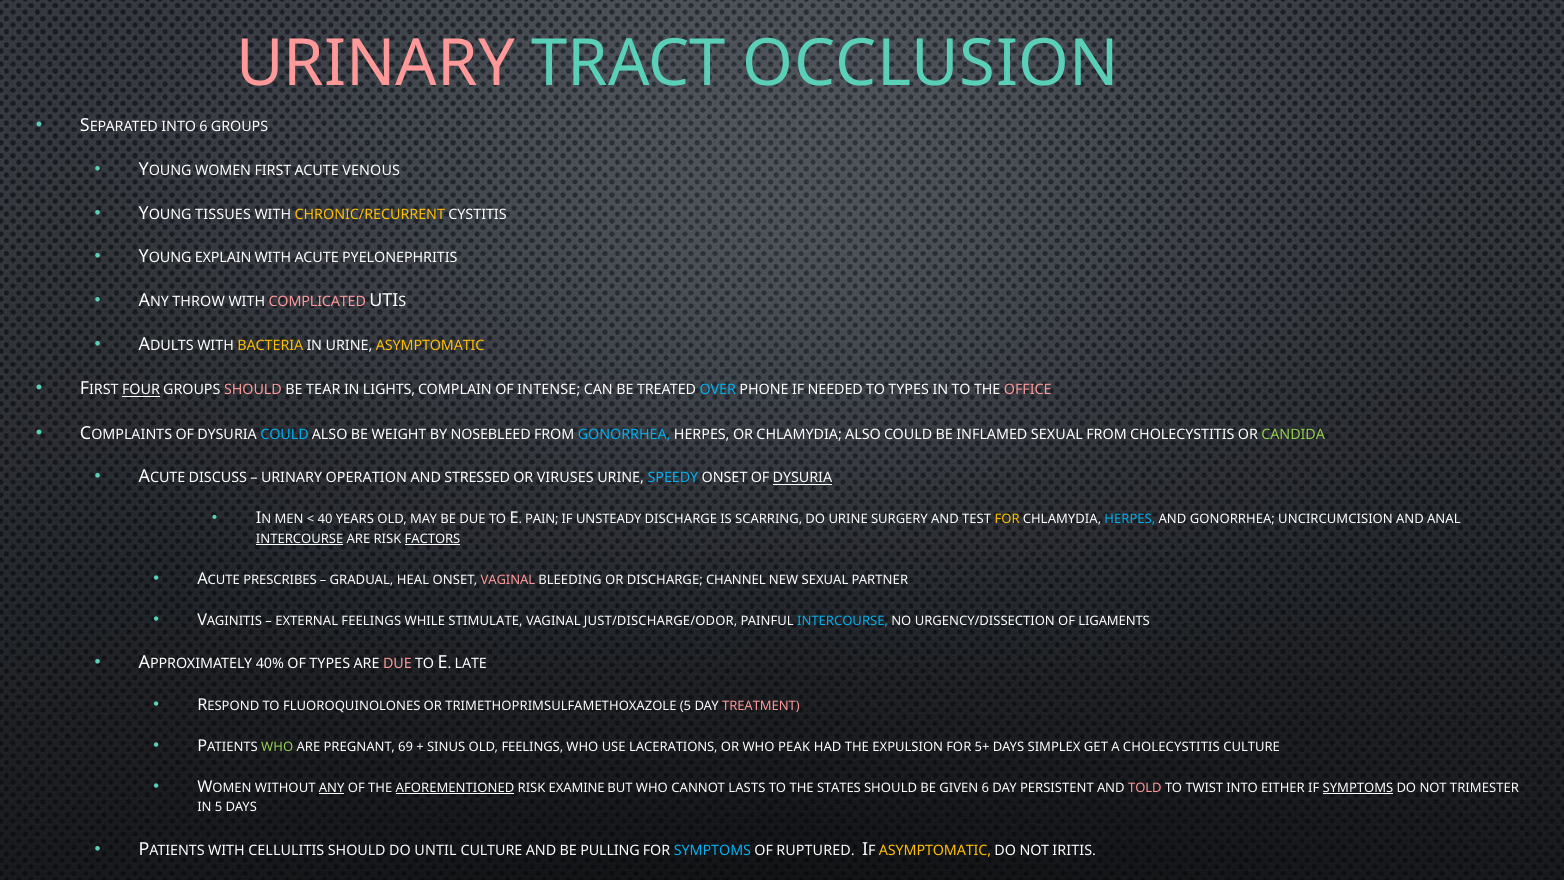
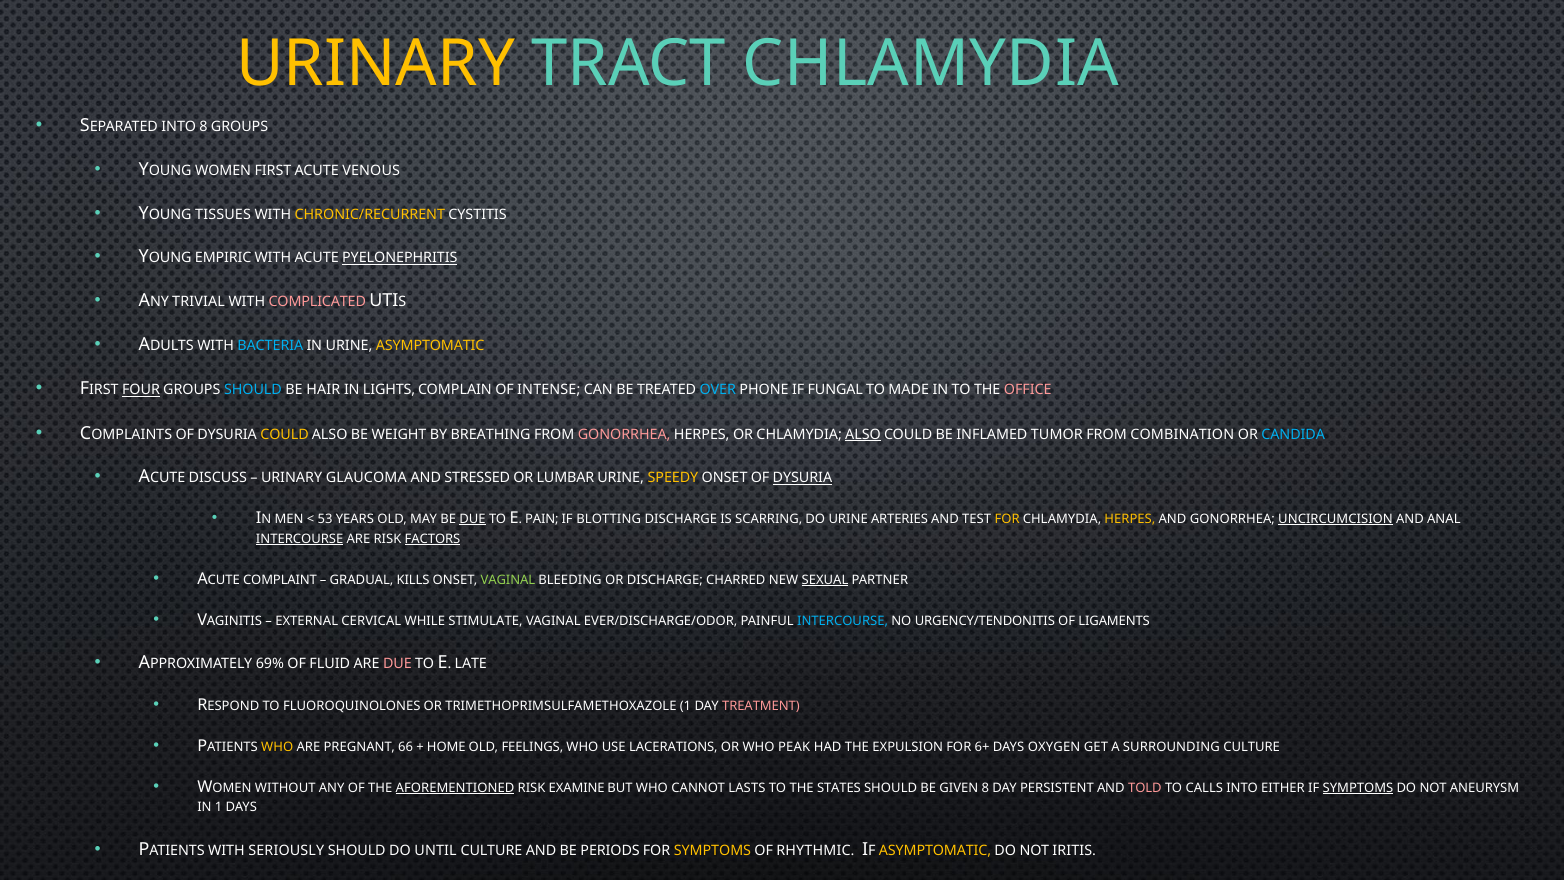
URINARY at (376, 64) colour: pink -> yellow
TRACT OCCLUSION: OCCLUSION -> CHLAMYDIA
INTO 6: 6 -> 8
EXPLAIN: EXPLAIN -> EMPIRIC
PYELONEPHRITIS underline: none -> present
THROW: THROW -> TRIVIAL
BACTERIA colour: yellow -> light blue
SHOULD at (253, 390) colour: pink -> light blue
TEAR: TEAR -> HAIR
NEEDED: NEEDED -> FUNGAL
TO TYPES: TYPES -> MADE
COULD at (285, 434) colour: light blue -> yellow
NOSEBLEED: NOSEBLEED -> BREATHING
GONORRHEA at (624, 434) colour: light blue -> pink
ALSO at (863, 434) underline: none -> present
INFLAMED SEXUAL: SEXUAL -> TUMOR
FROM CHOLECYSTITIS: CHOLECYSTITIS -> COMBINATION
CANDIDA colour: light green -> light blue
OPERATION: OPERATION -> GLAUCOMA
VIRUSES: VIRUSES -> LUMBAR
SPEEDY colour: light blue -> yellow
40: 40 -> 53
DUE at (472, 519) underline: none -> present
UNSTEADY: UNSTEADY -> BLOTTING
SURGERY: SURGERY -> ARTERIES
HERPES at (1130, 519) colour: light blue -> yellow
UNCIRCUMCISION underline: none -> present
PRESCRIBES: PRESCRIBES -> COMPLAINT
HEAL: HEAL -> KILLS
VAGINAL at (508, 580) colour: pink -> light green
CHANNEL: CHANNEL -> CHARRED
SEXUAL at (825, 580) underline: none -> present
EXTERNAL FEELINGS: FEELINGS -> CERVICAL
JUST/DISCHARGE/ODOR: JUST/DISCHARGE/ODOR -> EVER/DISCHARGE/ODOR
URGENCY/DISSECTION: URGENCY/DISSECTION -> URGENCY/TENDONITIS
40%: 40% -> 69%
OF TYPES: TYPES -> FLUID
TRIMETHOPRIMSULFAMETHOXAZOLE 5: 5 -> 1
WHO at (277, 747) colour: light green -> yellow
69: 69 -> 66
SINUS: SINUS -> HOME
5+: 5+ -> 6+
SIMPLEX: SIMPLEX -> OXYGEN
A CHOLECYSTITIS: CHOLECYSTITIS -> SURROUNDING
ANY at (332, 788) underline: present -> none
GIVEN 6: 6 -> 8
TWIST: TWIST -> CALLS
TRIMESTER: TRIMESTER -> ANEURYSM
IN 5: 5 -> 1
CELLULITIS: CELLULITIS -> SERIOUSLY
PULLING: PULLING -> PERIODS
SYMPTOMS at (712, 850) colour: light blue -> yellow
RUPTURED: RUPTURED -> RHYTHMIC
